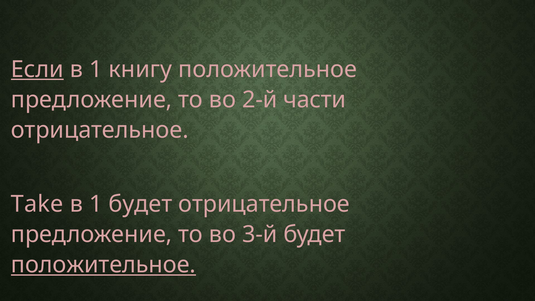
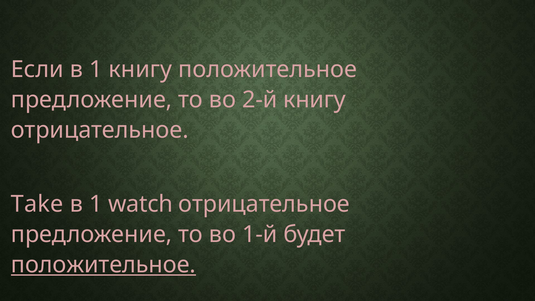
Если underline: present -> none
2-й части: части -> книгу
1 будет: будет -> watch
3-й: 3-й -> 1-й
